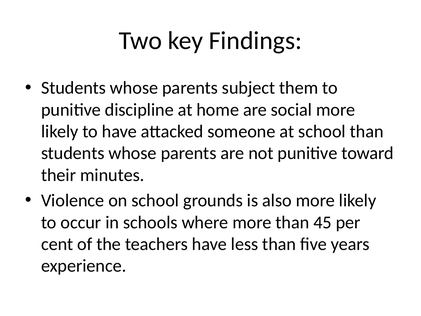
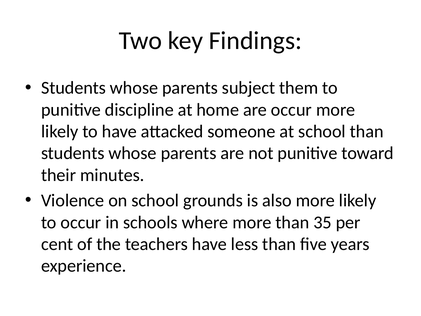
are social: social -> occur
45: 45 -> 35
